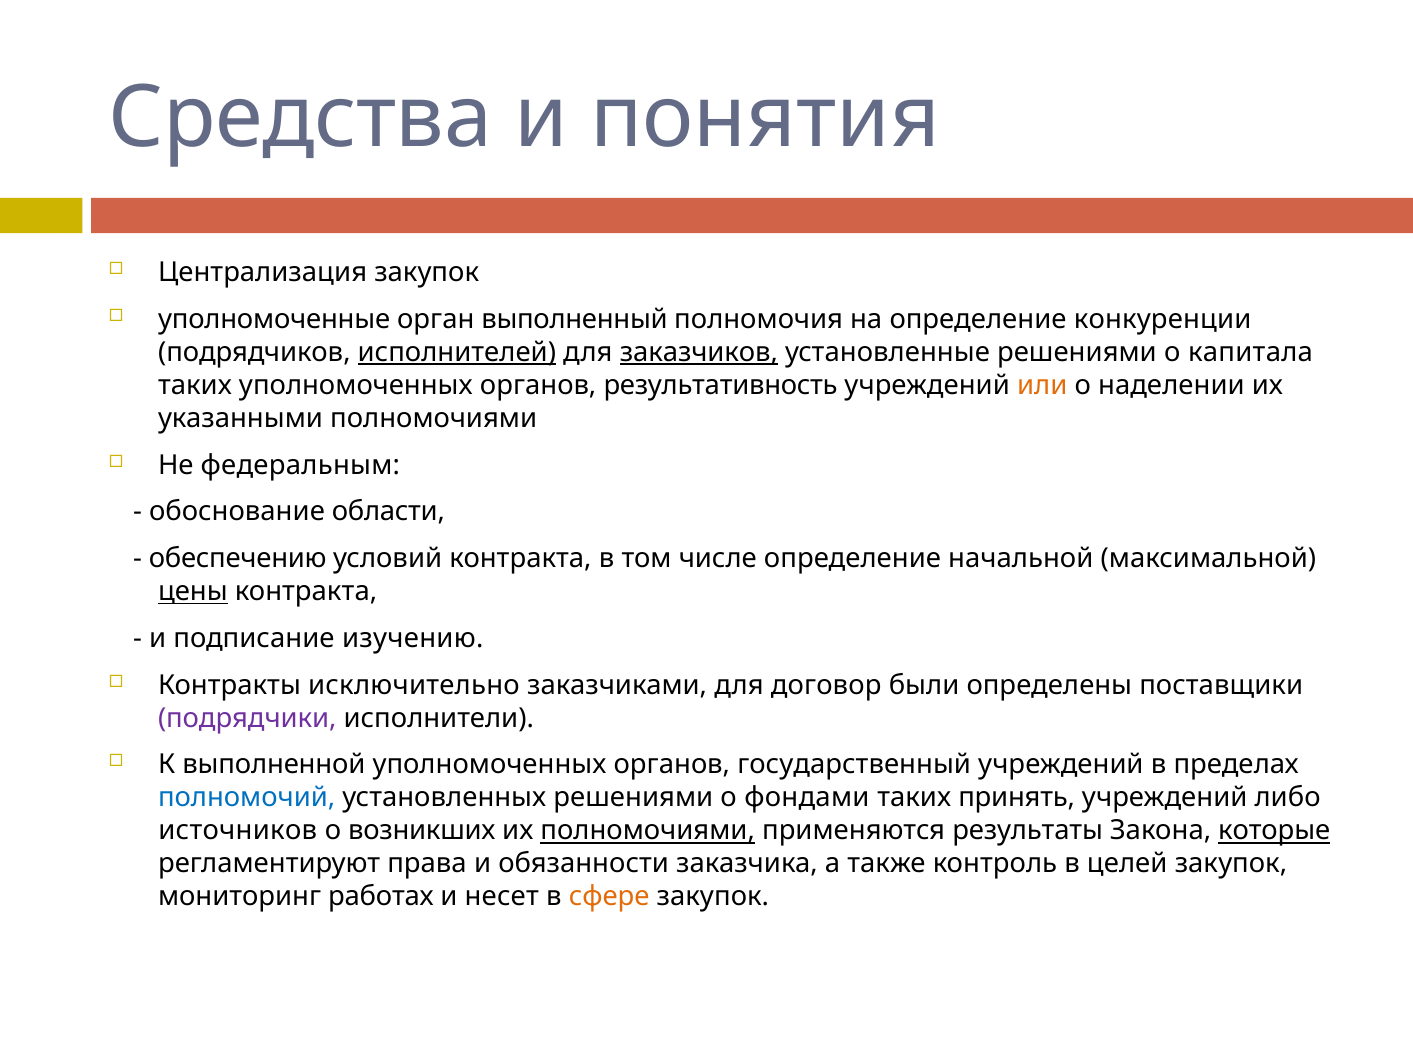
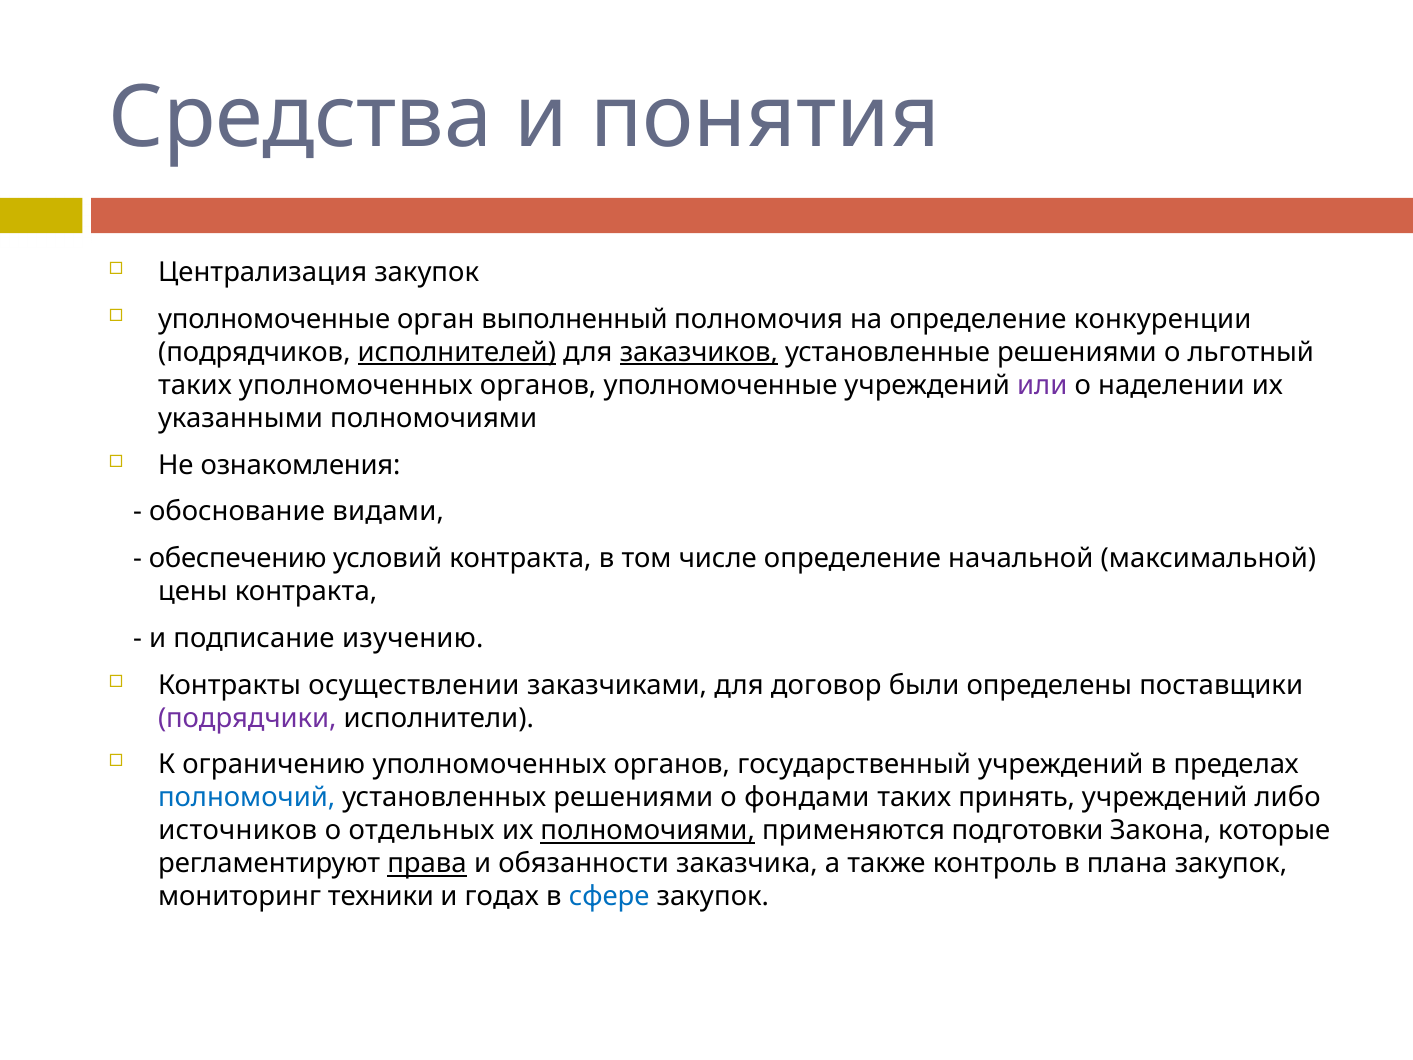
капитала: капитала -> льготный
органов результативность: результативность -> уполномоченные
или colour: orange -> purple
федеральным: федеральным -> ознакомления
области: области -> видами
цены underline: present -> none
исключительно: исключительно -> осуществлении
выполненной: выполненной -> ограничению
возникших: возникших -> отдельных
результаты: результаты -> подготовки
которые underline: present -> none
права underline: none -> present
целей: целей -> плана
работах: работах -> техники
несет: несет -> годах
сфере colour: orange -> blue
